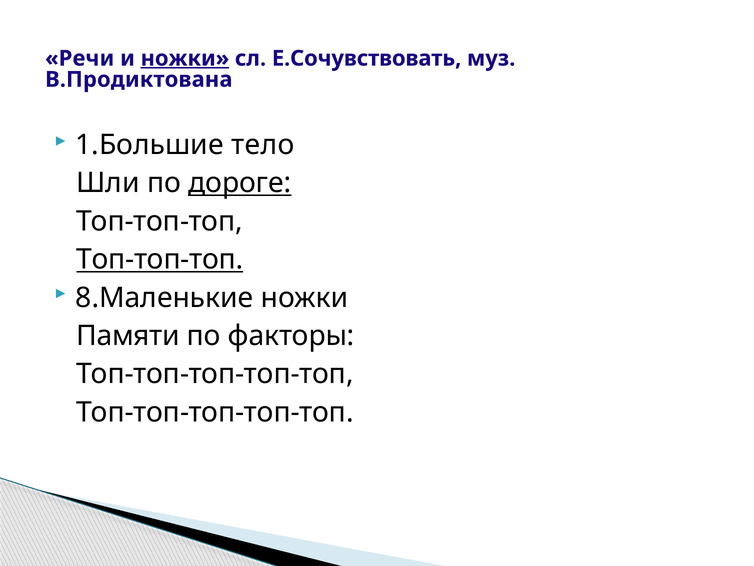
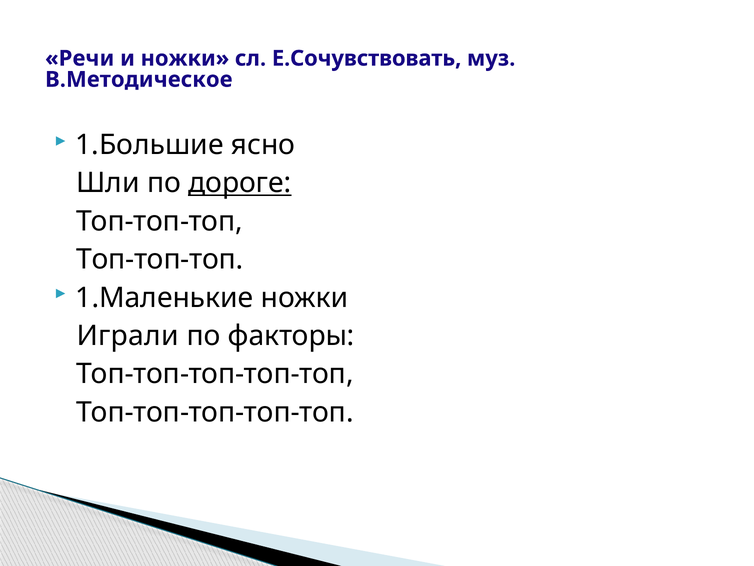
ножки at (185, 58) underline: present -> none
В.Продиктована: В.Продиктована -> В.Методическое
тело: тело -> ясно
Топ-топ-топ at (160, 259) underline: present -> none
8.Маленькие: 8.Маленькие -> 1.Маленькие
Памяти: Памяти -> Играли
